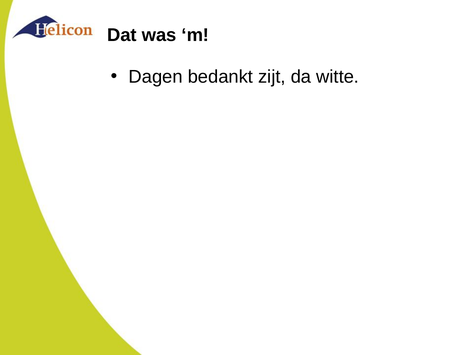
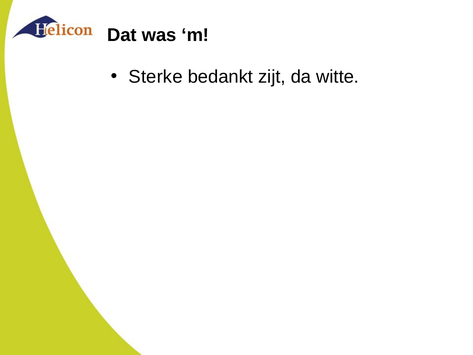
Dagen: Dagen -> Sterke
